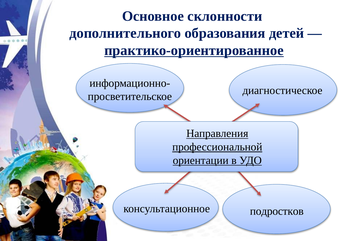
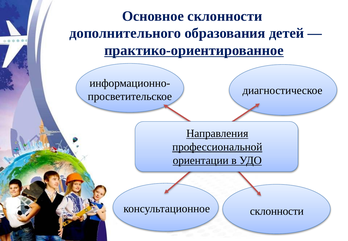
консультационное подростков: подростков -> склонности
